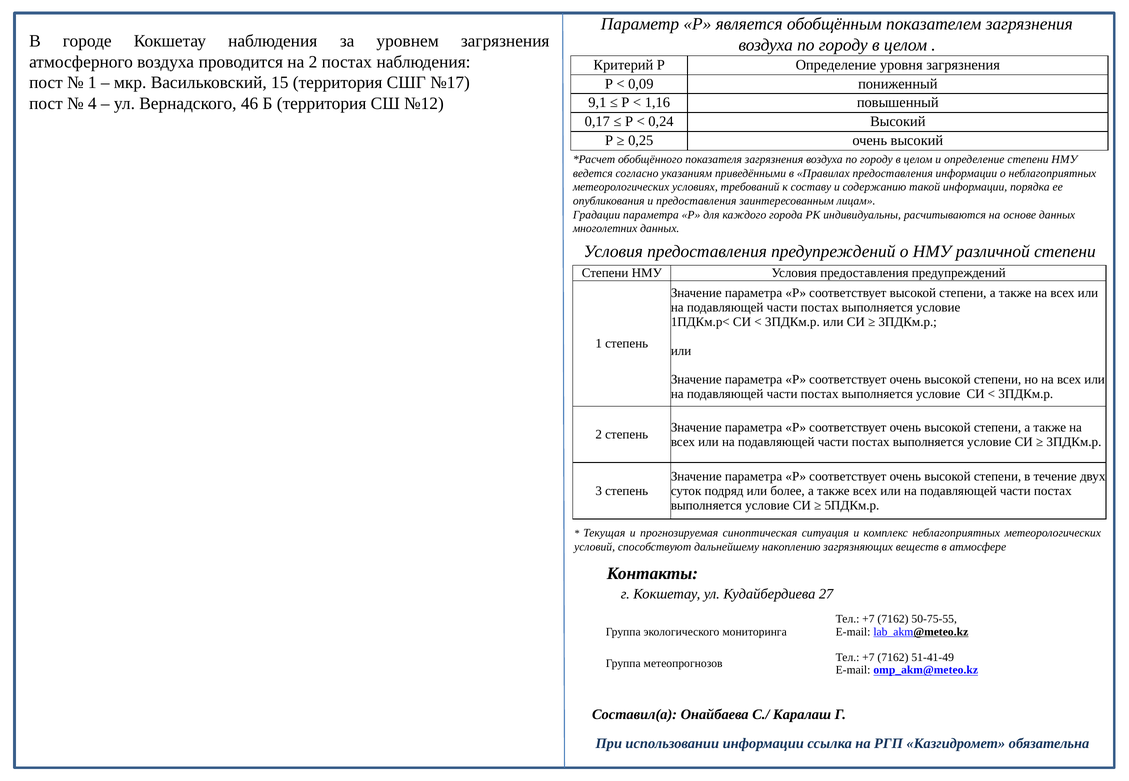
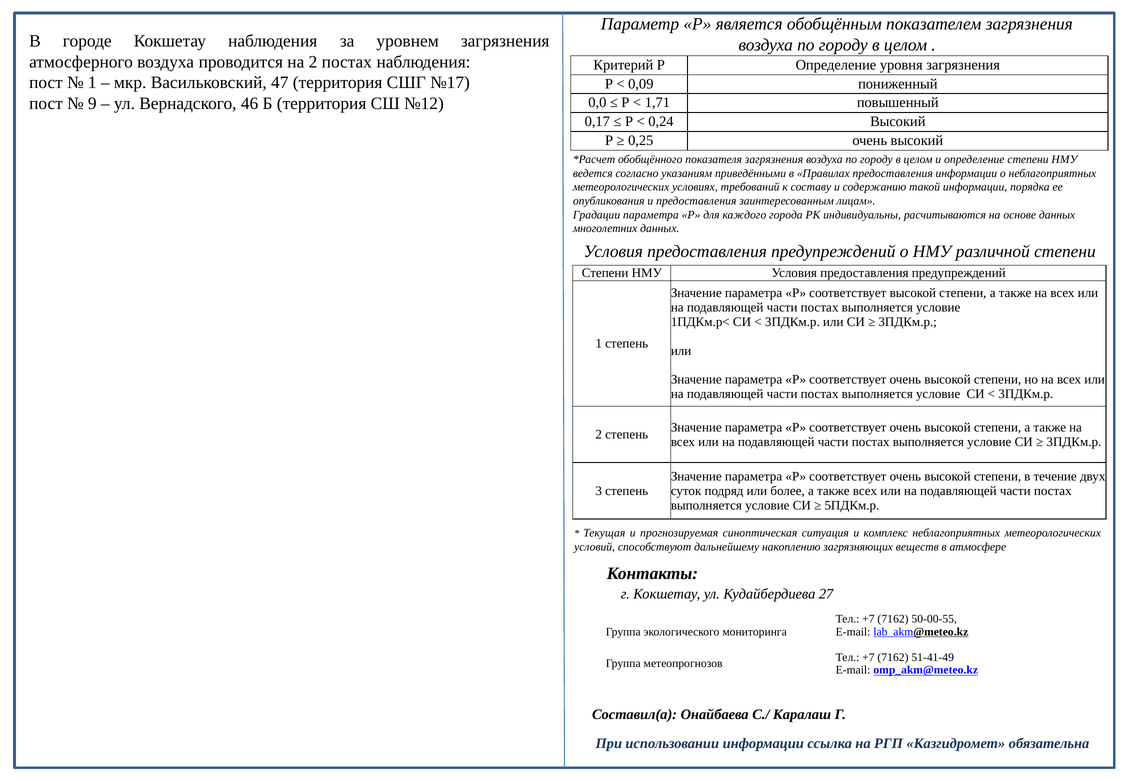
15: 15 -> 47
4: 4 -> 9
9,1: 9,1 -> 0,0
1,16: 1,16 -> 1,71
50-75-55: 50-75-55 -> 50-00-55
